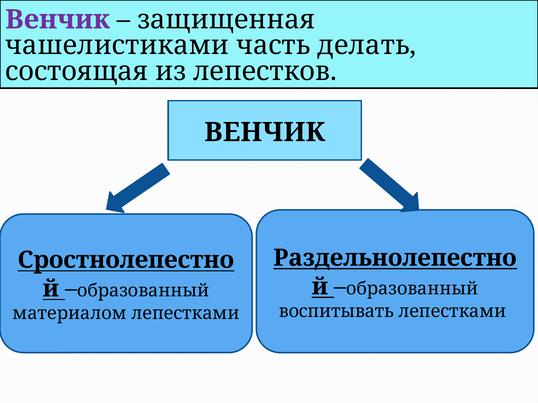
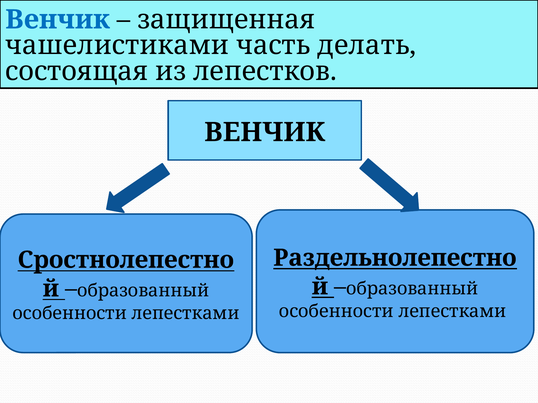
Венчик at (58, 20) colour: purple -> blue
воспитывать at (336, 312): воспитывать -> особенности
материалом at (70, 314): материалом -> особенности
